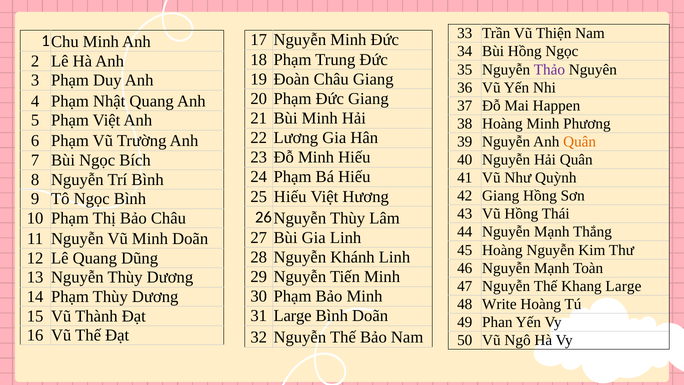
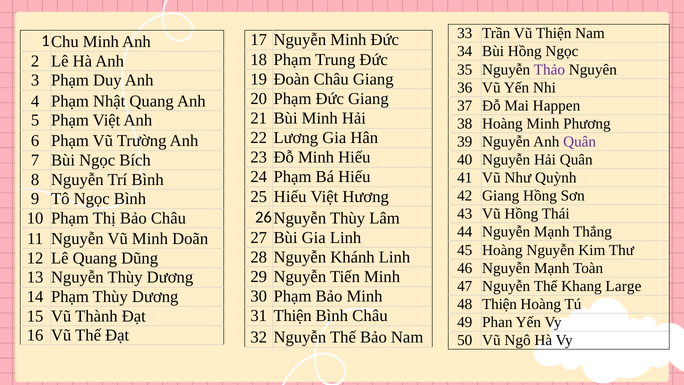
Quân at (580, 142) colour: orange -> purple
48 Write: Write -> Thiện
31 Large: Large -> Thiện
Bình Doãn: Doãn -> Châu
